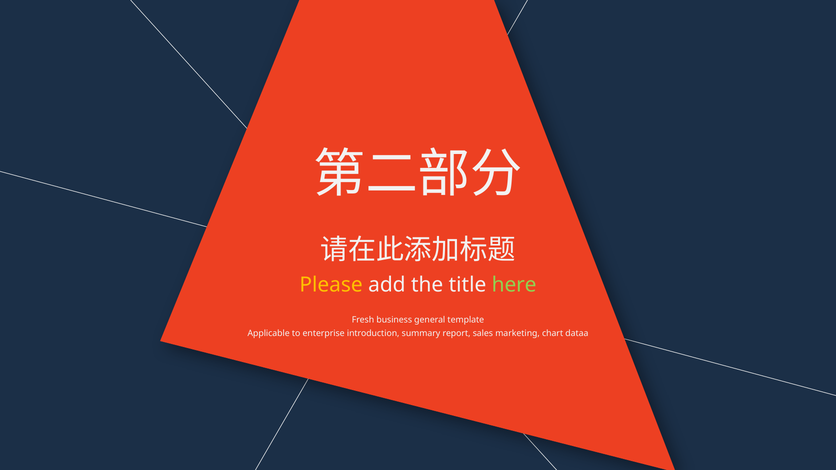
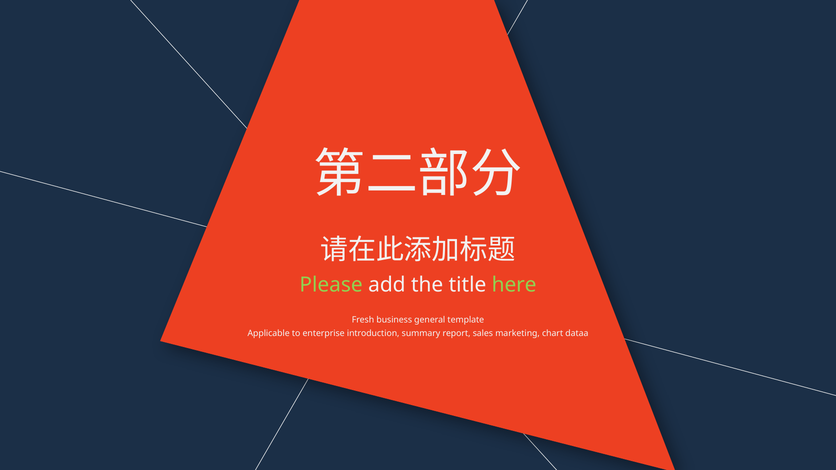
Please colour: yellow -> light green
